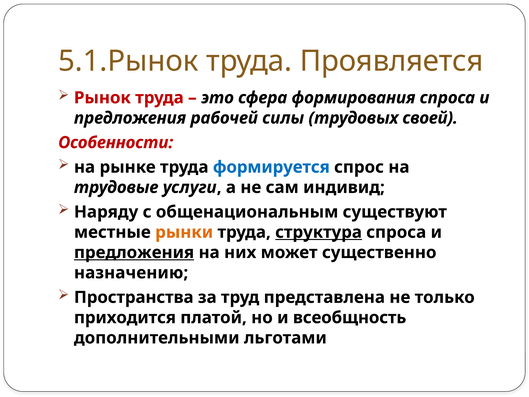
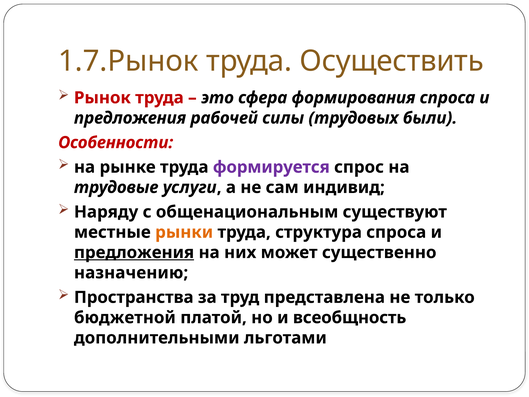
5.1.Рынок: 5.1.Рынок -> 1.7.Рынок
Проявляется: Проявляется -> Осуществить
своей: своей -> были
формируется colour: blue -> purple
структура underline: present -> none
приходится: приходится -> бюджетной
